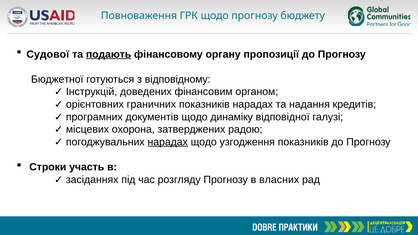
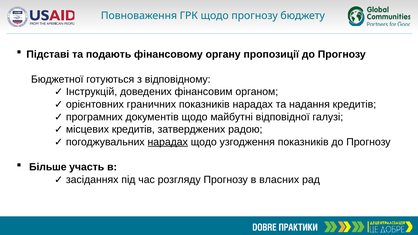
Судової: Судової -> Підставі
подають underline: present -> none
динаміку: динаміку -> майбутні
місцевих охорона: охорона -> кредитів
Строки: Строки -> Більше
